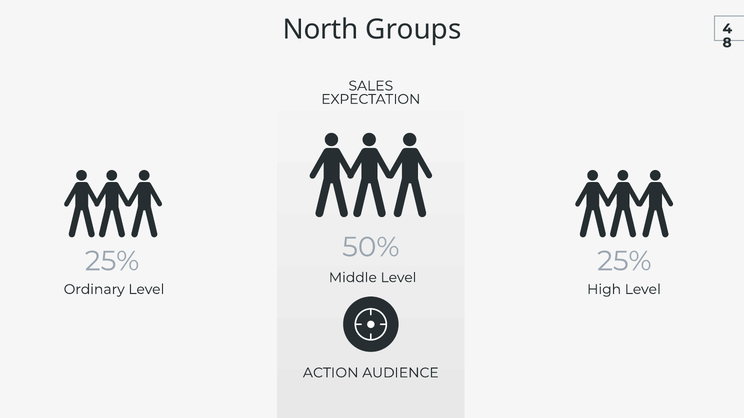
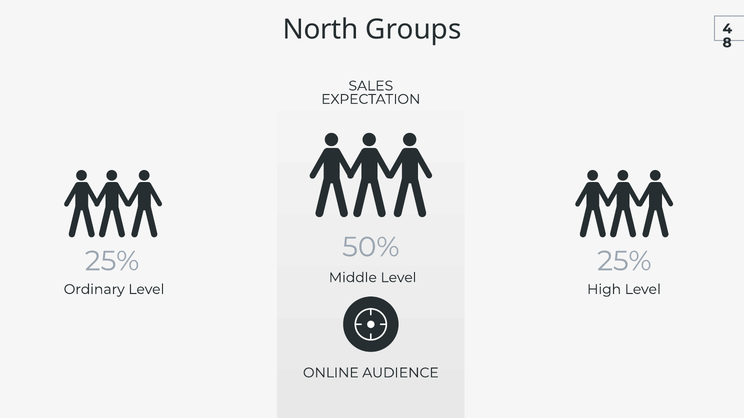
ACTION: ACTION -> ONLINE
